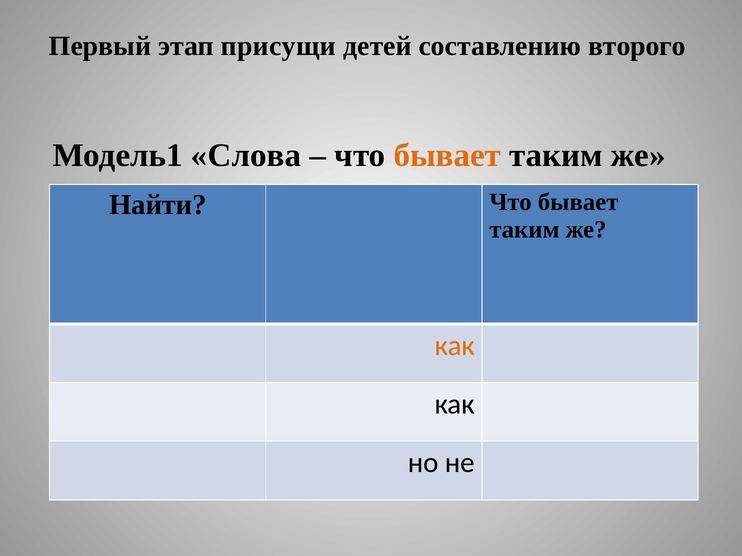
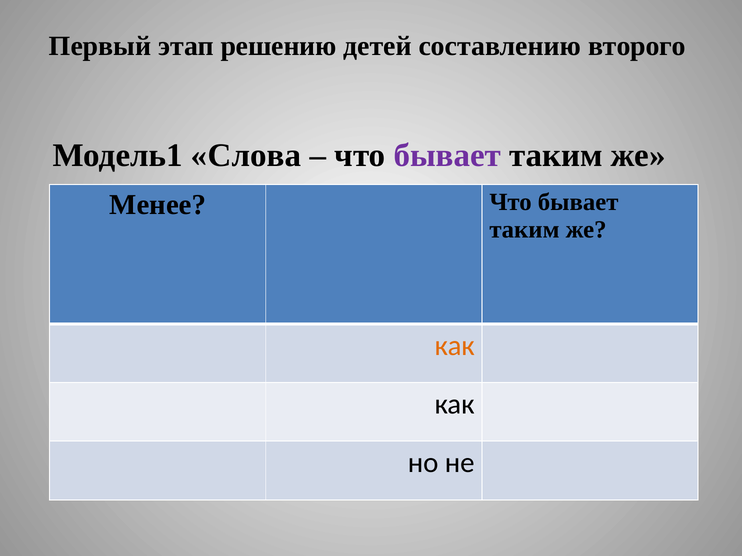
присущи: присущи -> решению
бывает at (447, 156) colour: orange -> purple
Найти: Найти -> Менее
